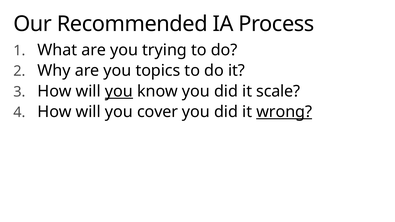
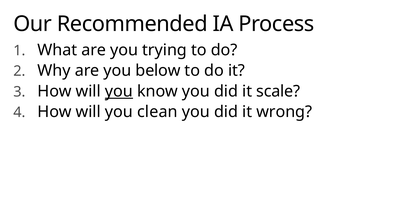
topics: topics -> below
cover: cover -> clean
wrong underline: present -> none
